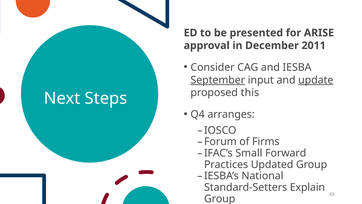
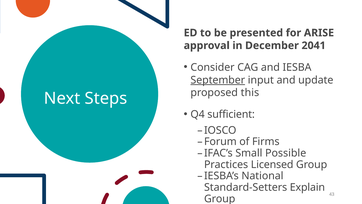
2011: 2011 -> 2041
update underline: present -> none
arranges: arranges -> sufficient
Forward: Forward -> Possible
Updated: Updated -> Licensed
